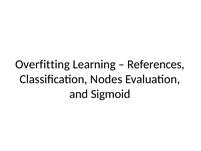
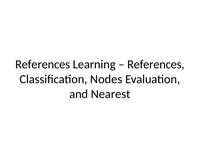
Overfitting at (43, 64): Overfitting -> References
Sigmoid: Sigmoid -> Nearest
